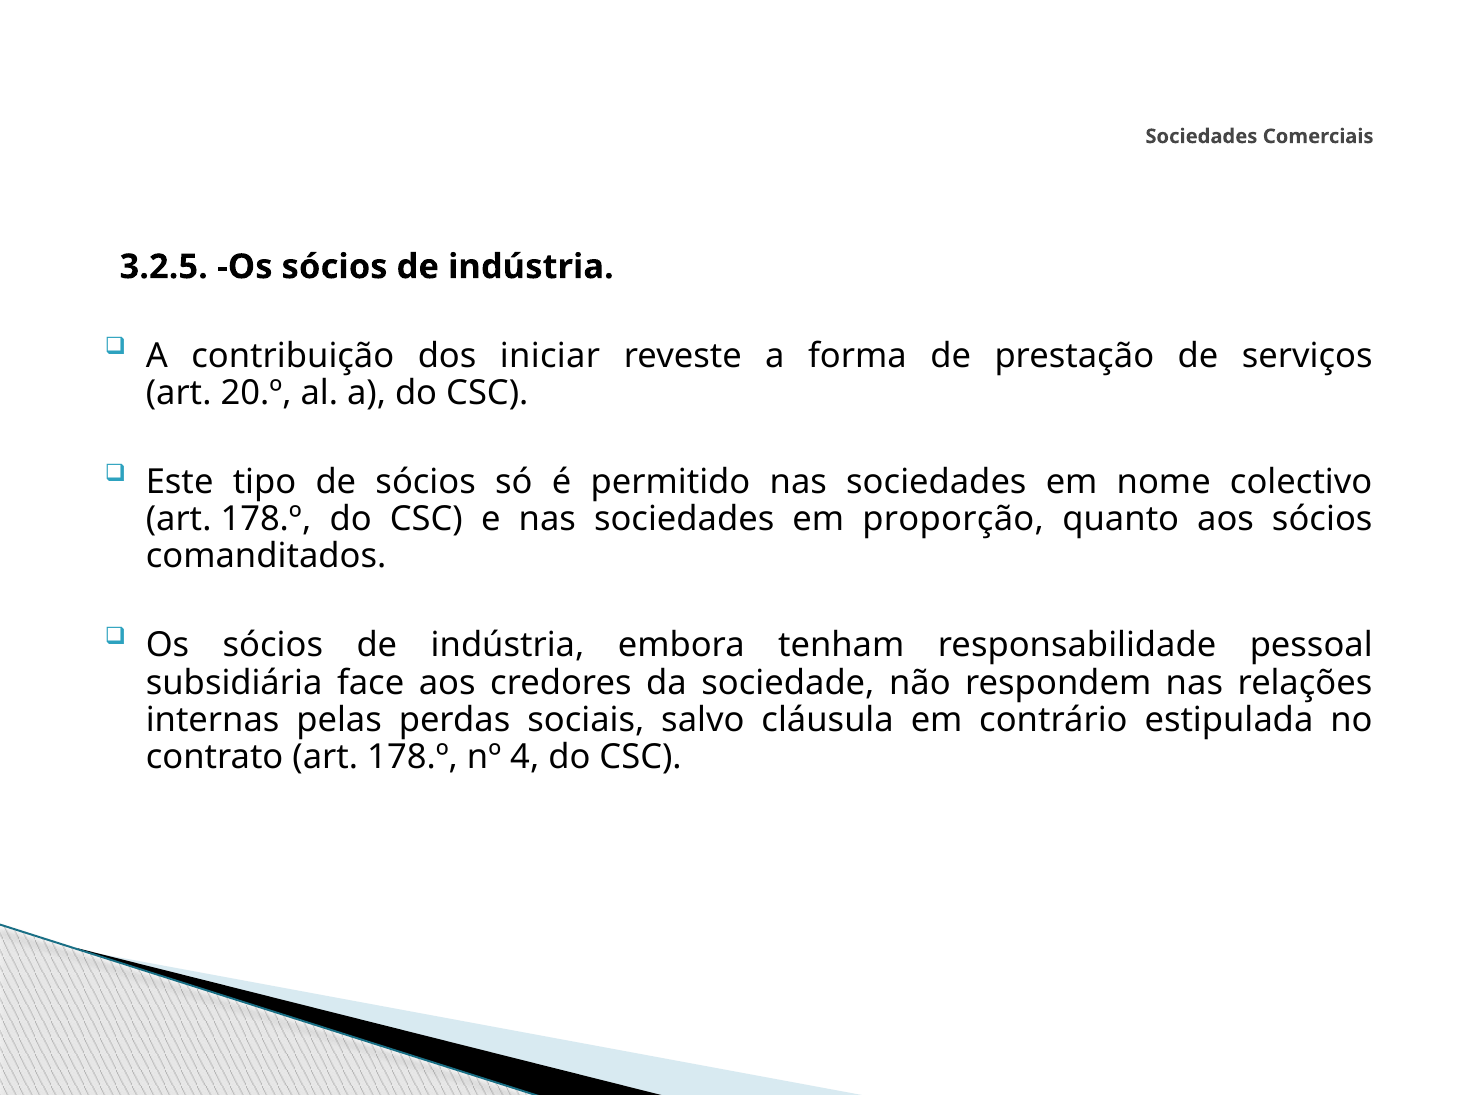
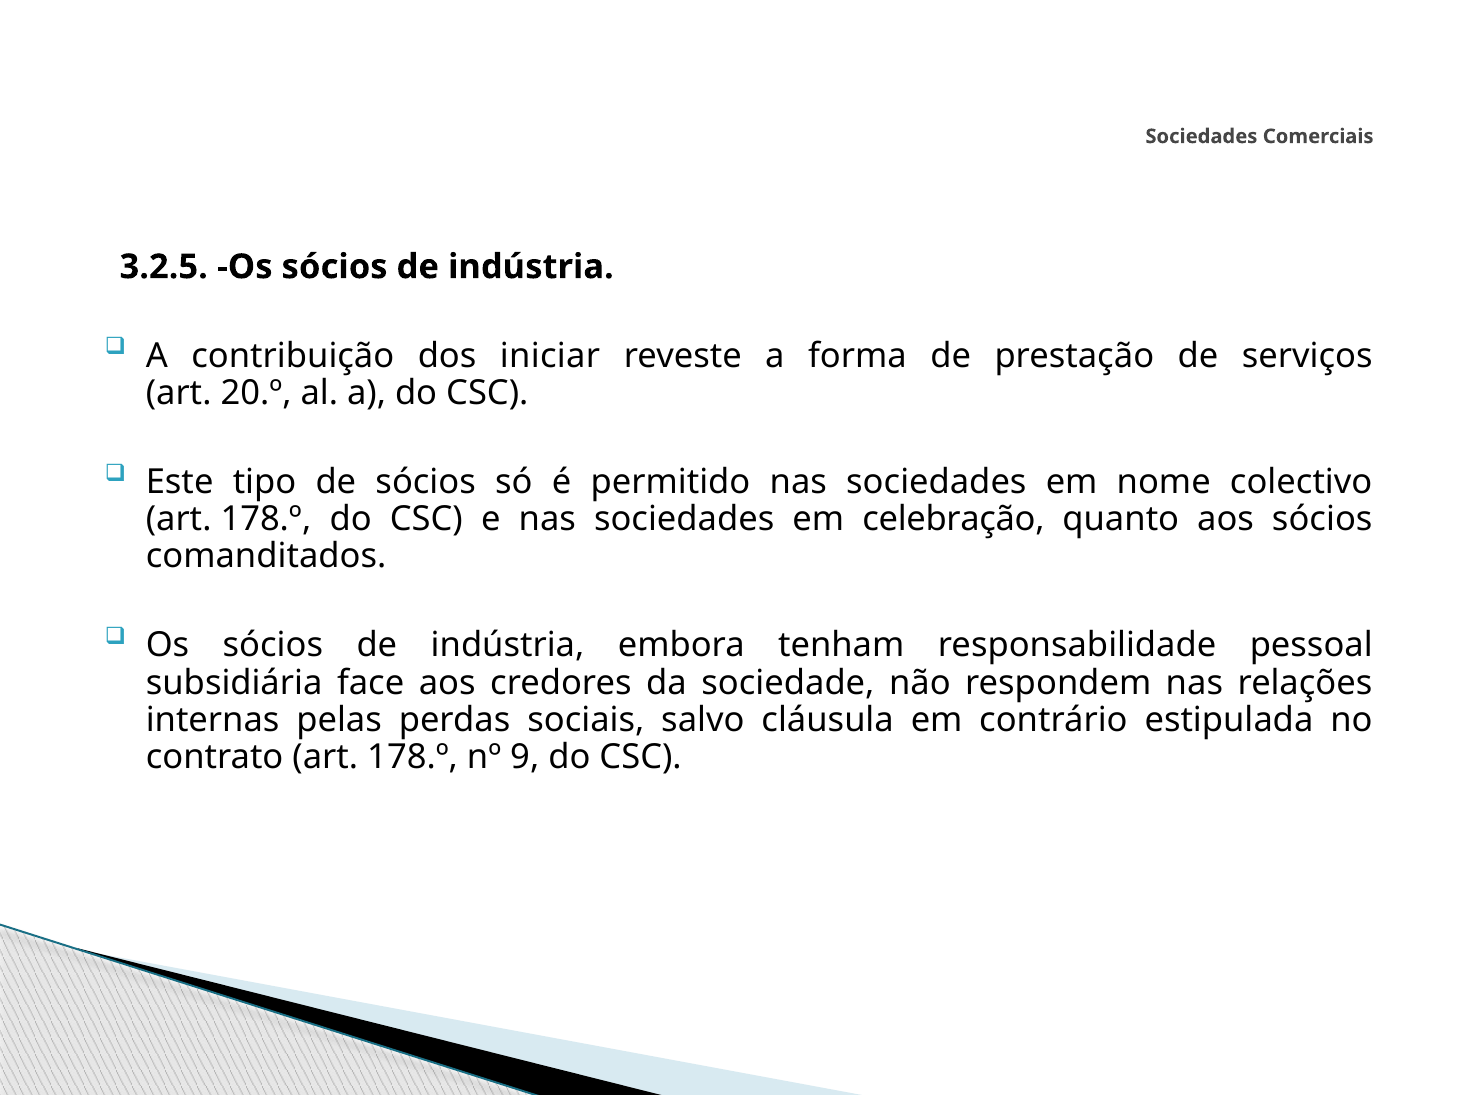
proporção: proporção -> celebração
4: 4 -> 9
